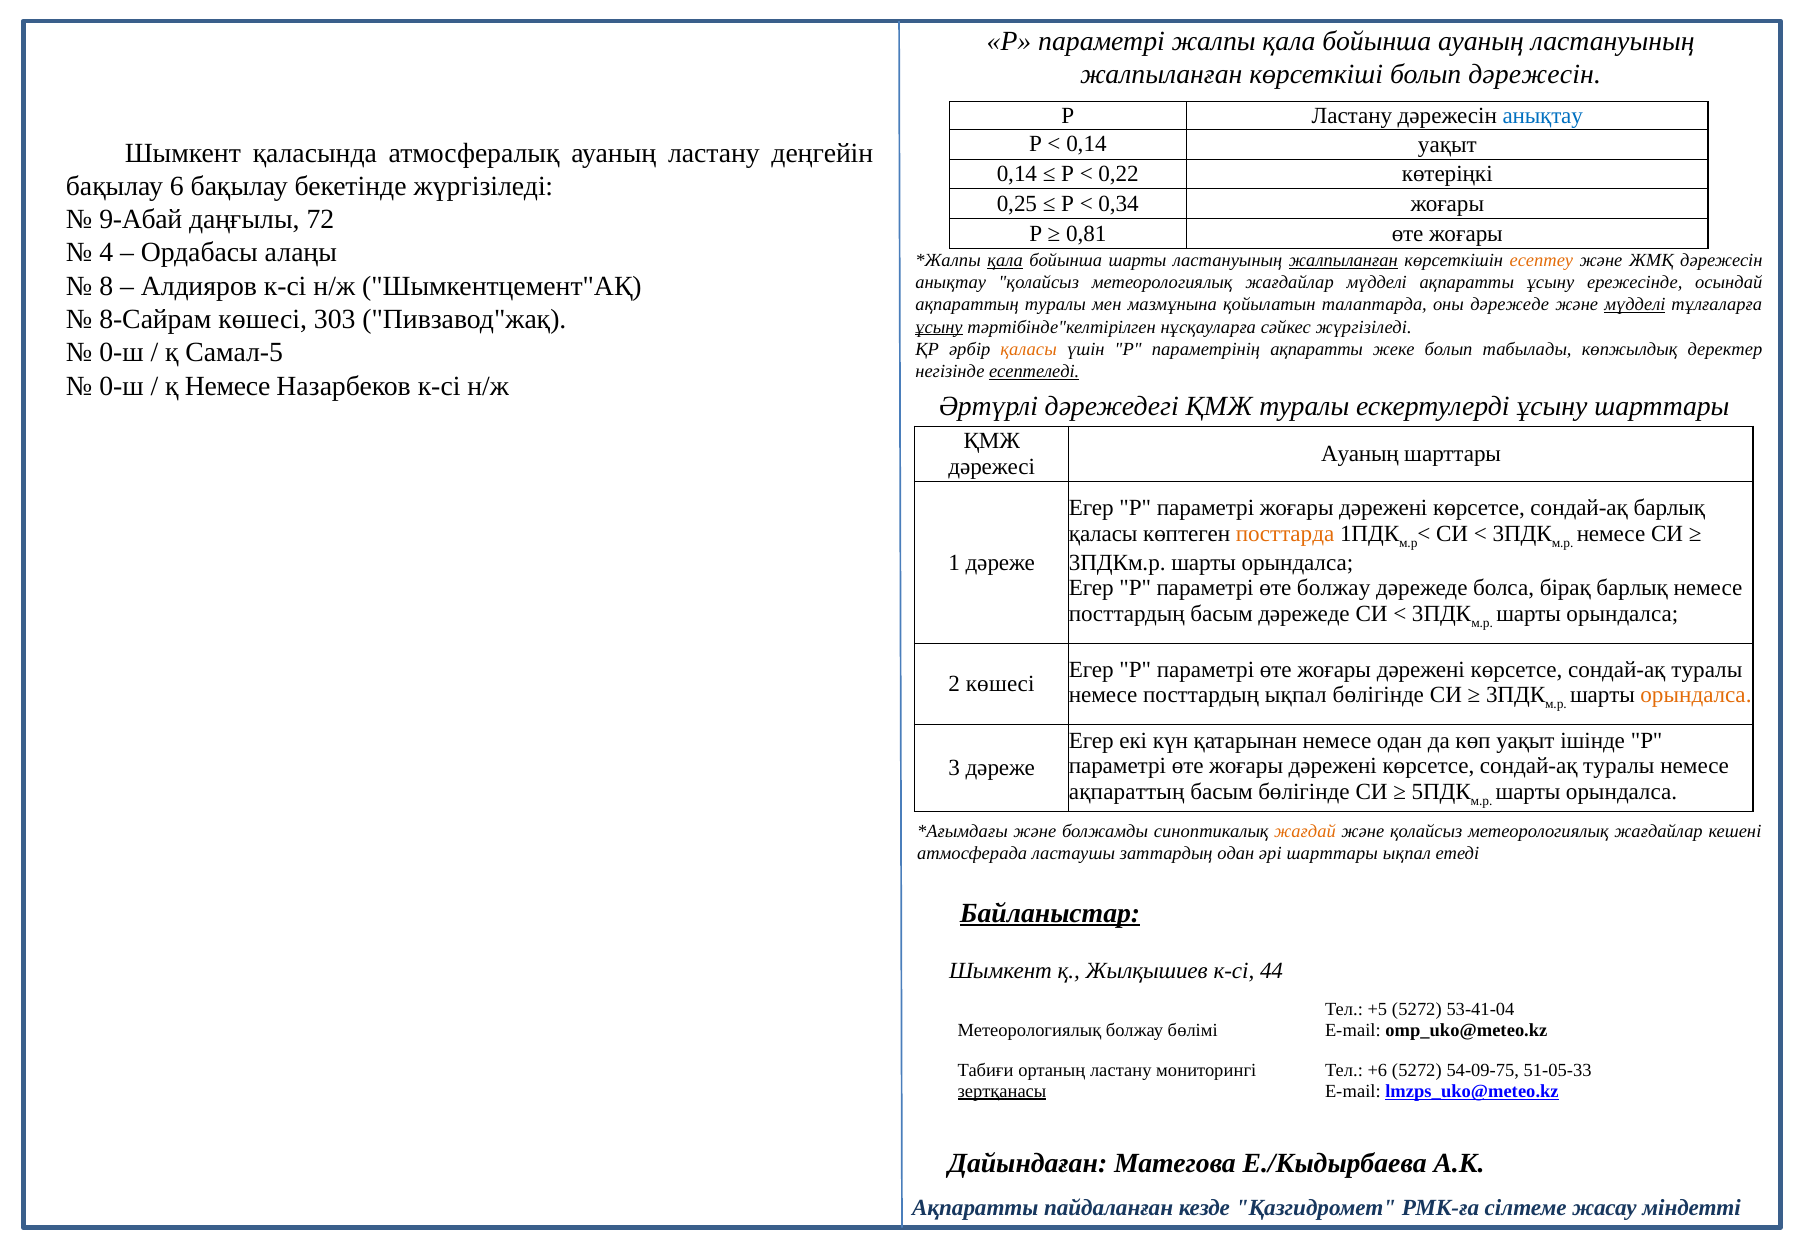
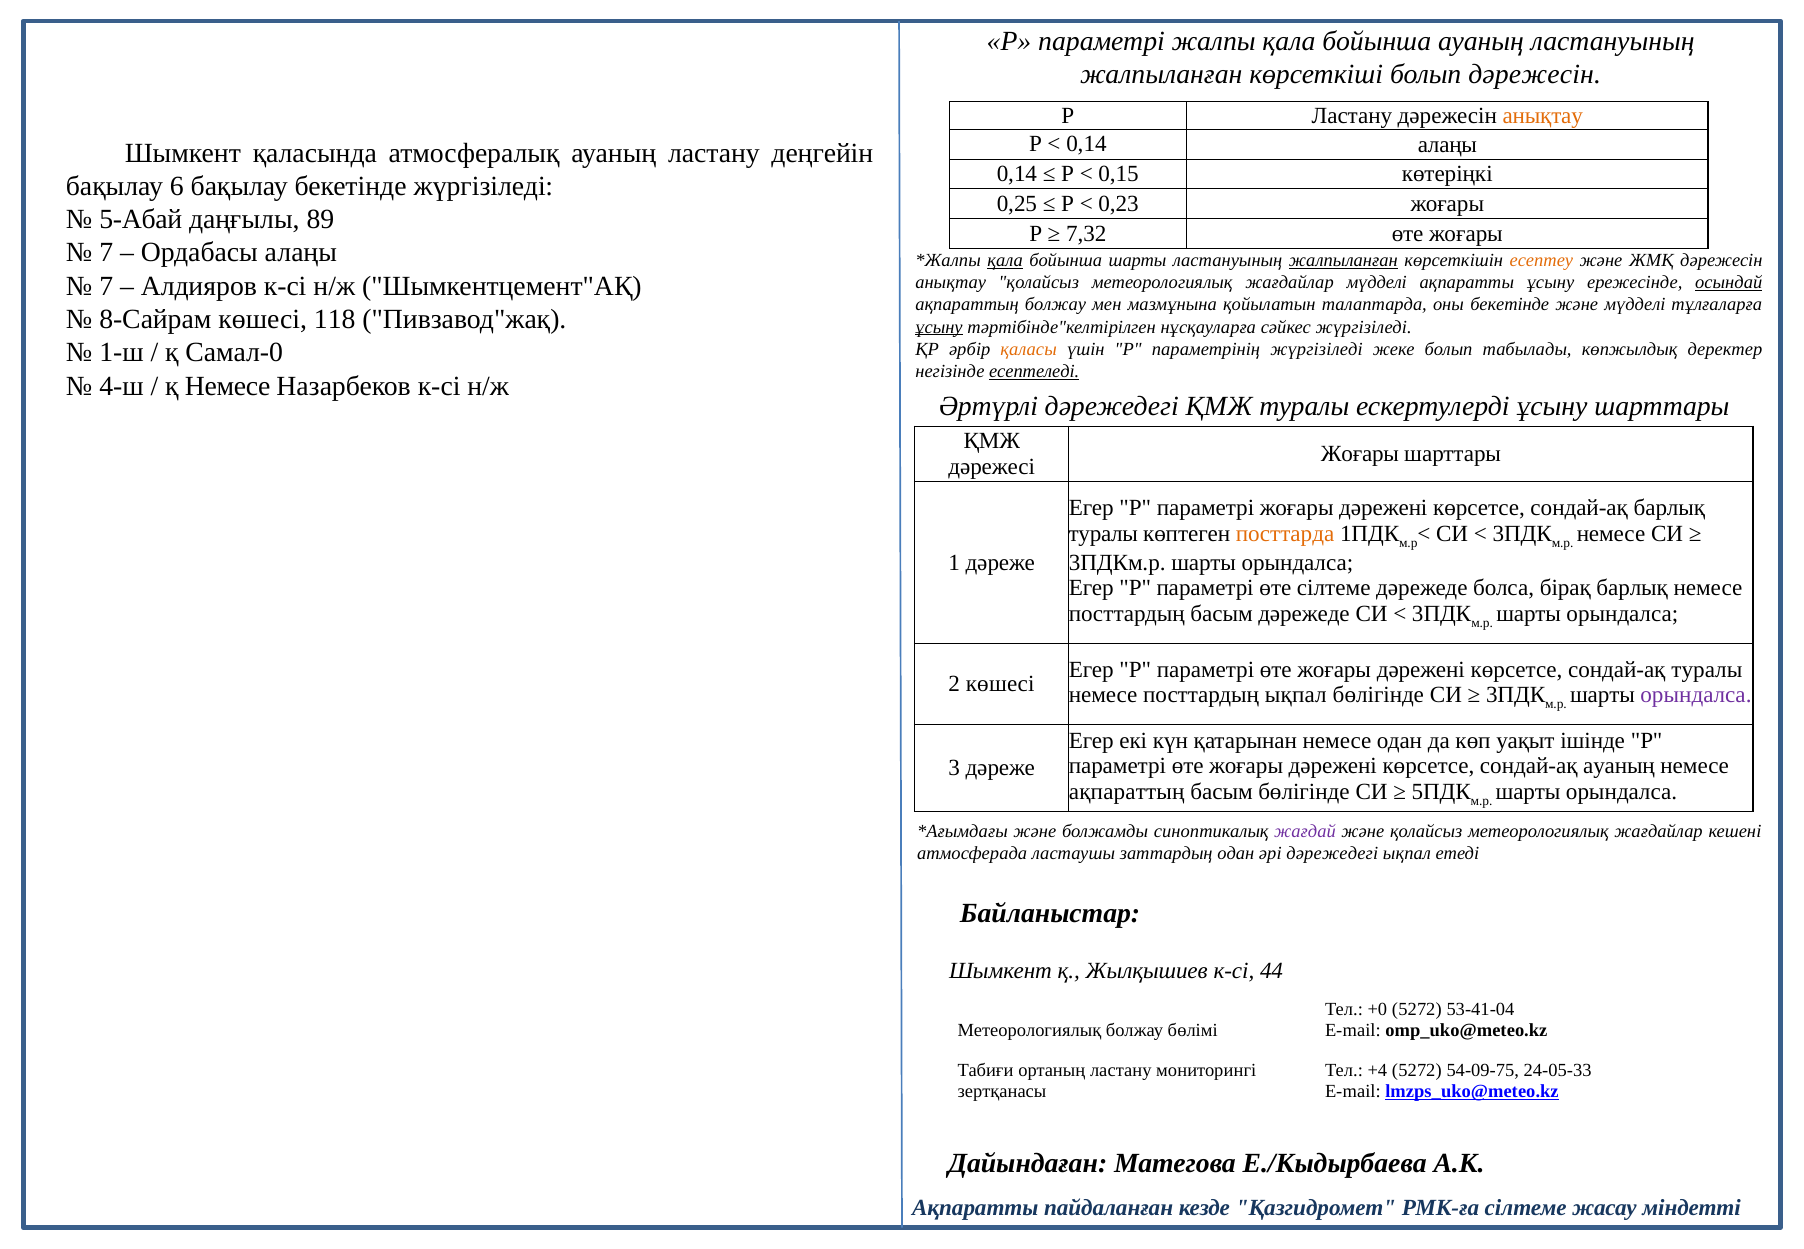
анықтау at (1543, 116) colour: blue -> orange
0,14 уақыт: уақыт -> алаңы
0,22: 0,22 -> 0,15
0,34: 0,34 -> 0,23
9-Абай: 9-Абай -> 5-Абай
72: 72 -> 89
0,81: 0,81 -> 7,32
4 at (106, 253): 4 -> 7
8 at (106, 286): 8 -> 7
осындай underline: none -> present
ақпараттың туралы: туралы -> болжау
оны дәрежеде: дәрежеде -> бекетінде
мүдделі at (1635, 305) underline: present -> none
303: 303 -> 118
0-ш at (121, 353): 0-ш -> 1-ш
Самал-5: Самал-5 -> Самал-0
параметрінің ақпаратты: ақпаратты -> жүргізіледі
0-ш at (121, 386): 0-ш -> 4-ш
Ауаның at (1360, 454): Ауаның -> Жоғары
қаласы at (1103, 534): қаласы -> туралы
өте болжау: болжау -> сілтеме
орындалса at (1696, 695) colour: orange -> purple
туралы at (1619, 766): туралы -> ауаның
жағдай colour: orange -> purple
әрі шарттары: шарттары -> дәрежедегі
Байланыстар underline: present -> none
+5: +5 -> +0
+6: +6 -> +4
51-05-33: 51-05-33 -> 24-05-33
зертқанасы underline: present -> none
